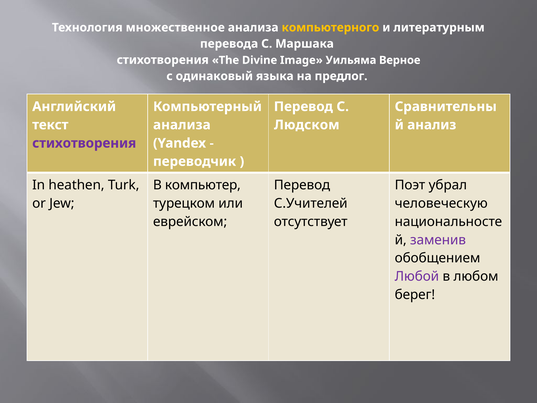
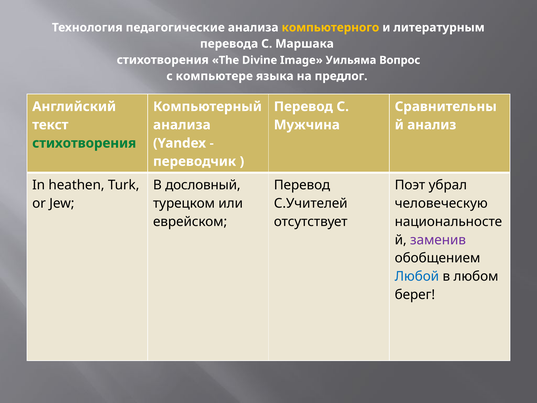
множественное: множественное -> педагогические
Верное: Верное -> Вопрос
одинаковый: одинаковый -> компьютере
Людском: Людском -> Мужчина
стихотворения at (84, 143) colour: purple -> green
компьютер: компьютер -> дословный
Любой colour: purple -> blue
